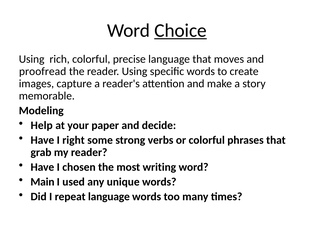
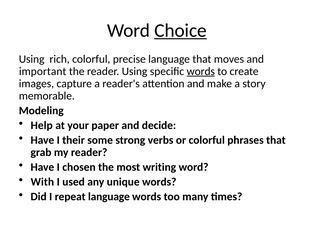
proofread: proofread -> important
words at (201, 71) underline: none -> present
right: right -> their
Main: Main -> With
